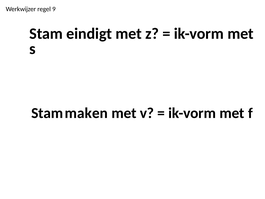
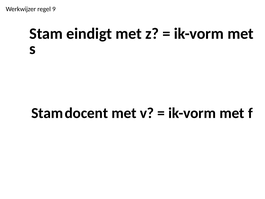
maken: maken -> docent
